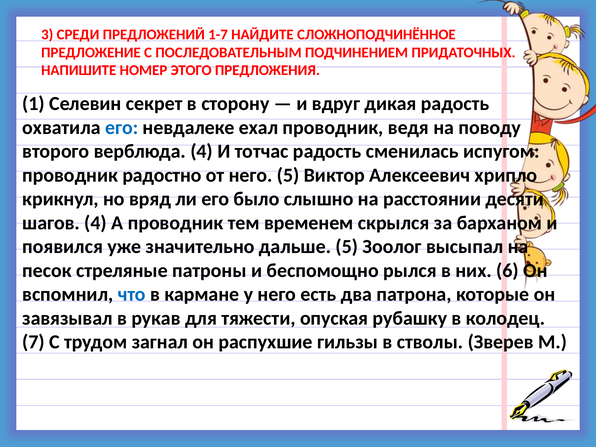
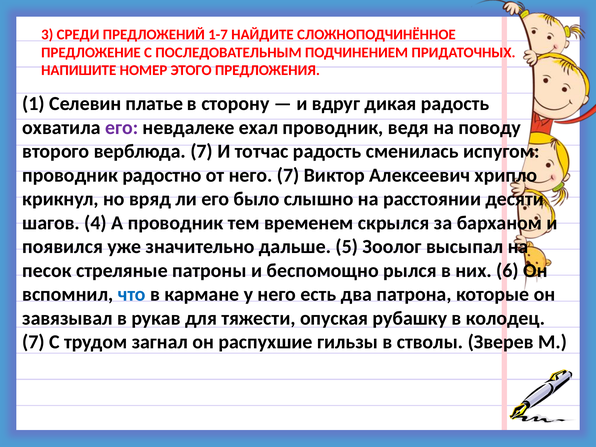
секрет: секрет -> платье
его at (122, 127) colour: blue -> purple
верблюда 4: 4 -> 7
него 5: 5 -> 7
